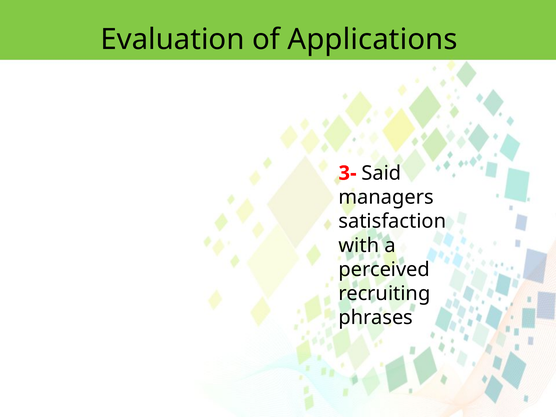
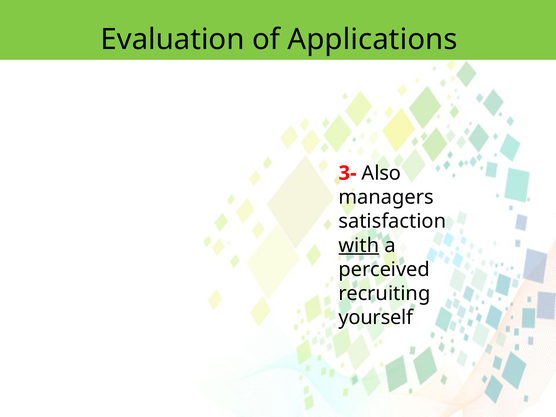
Said: Said -> Also
with underline: none -> present
phrases: phrases -> yourself
